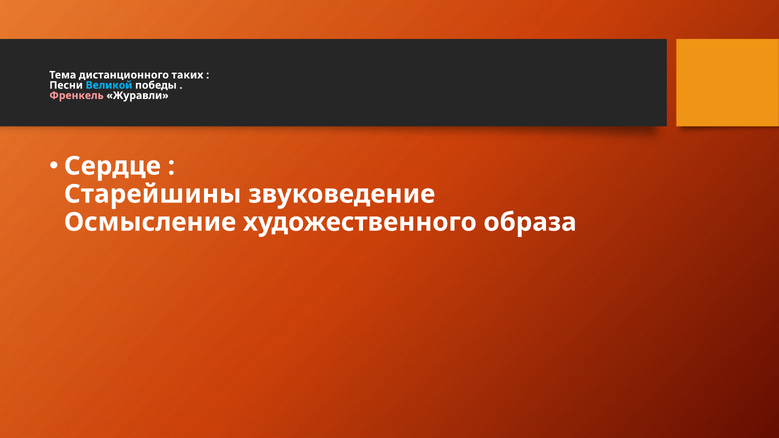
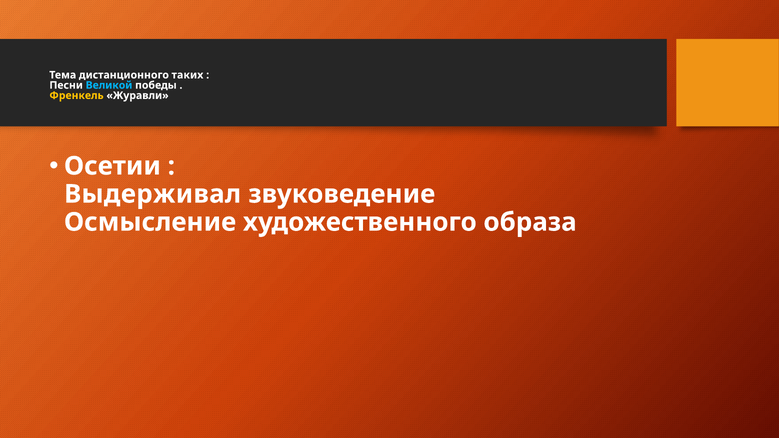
Френкель colour: pink -> yellow
Сердце: Сердце -> Осетии
Старейшины: Старейшины -> Выдерживал
